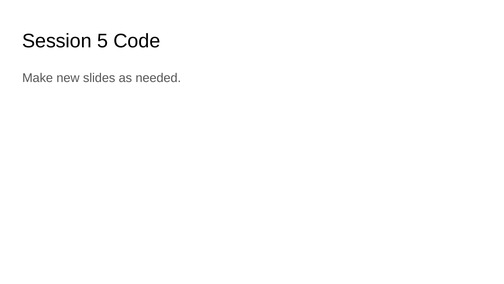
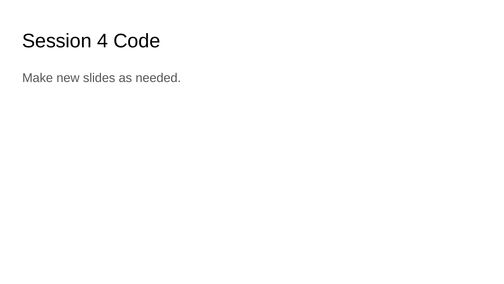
5: 5 -> 4
